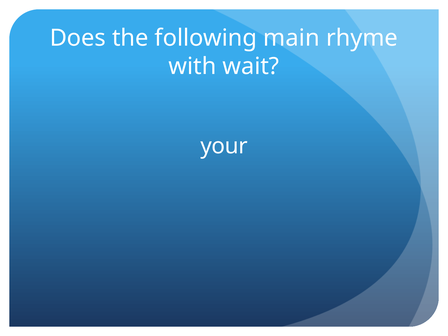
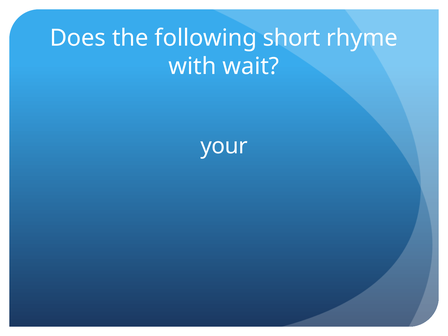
main: main -> short
